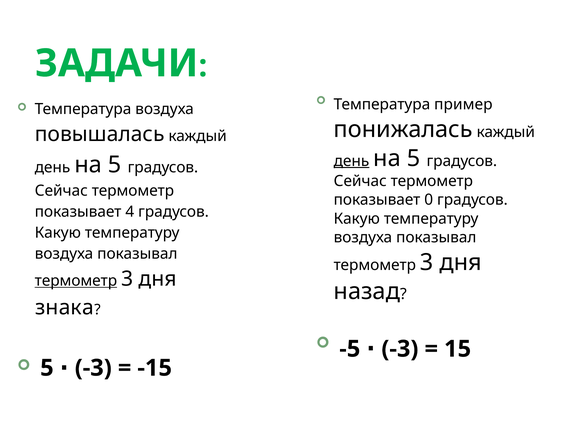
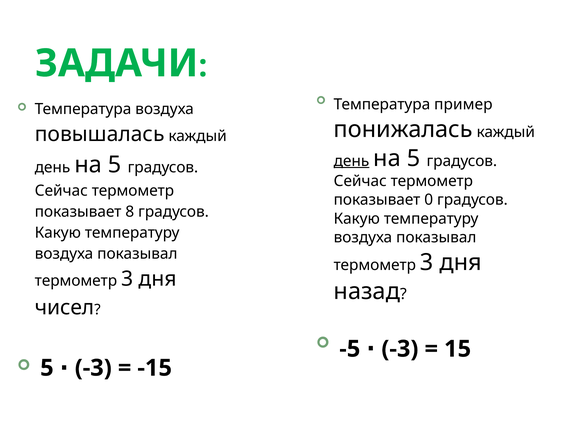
4: 4 -> 8
термометр at (76, 281) underline: present -> none
знака: знака -> чисел
